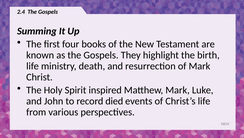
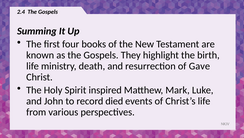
of Mark: Mark -> Gave
